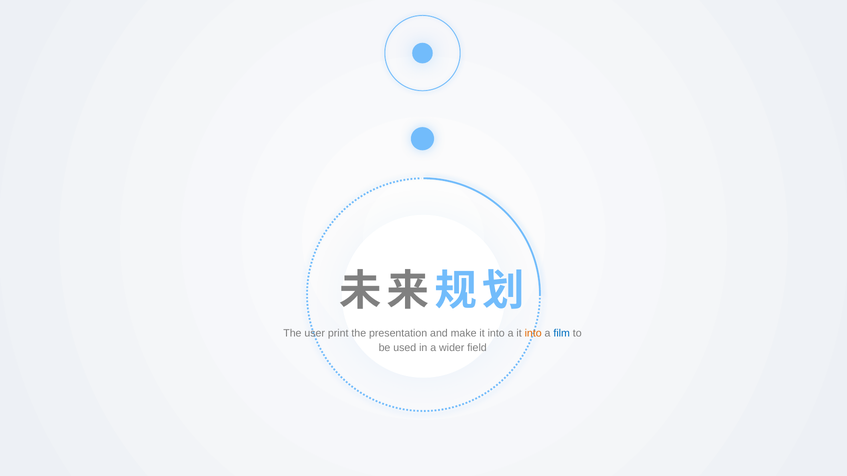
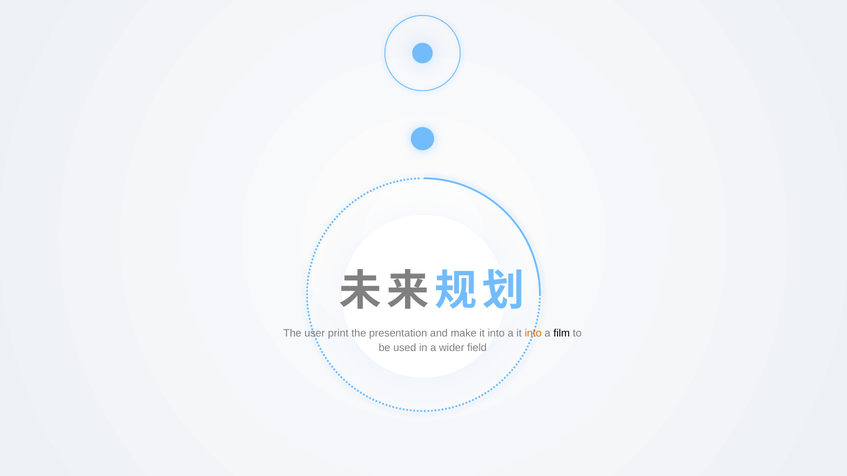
film colour: blue -> black
